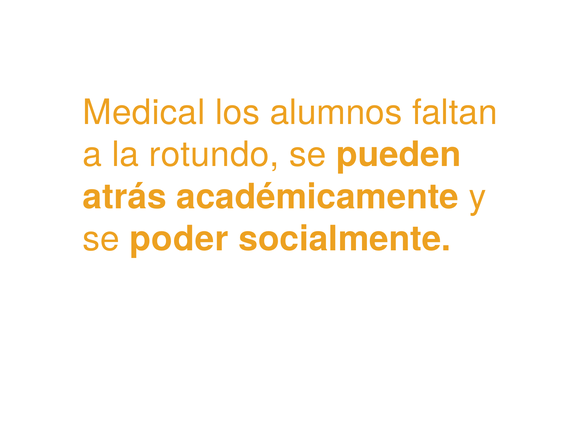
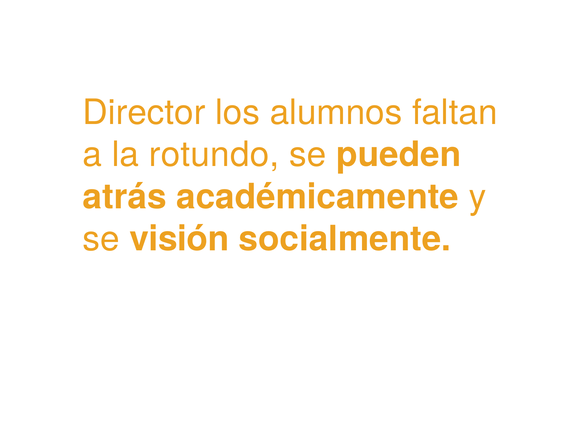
Medical: Medical -> Director
poder: poder -> visión
